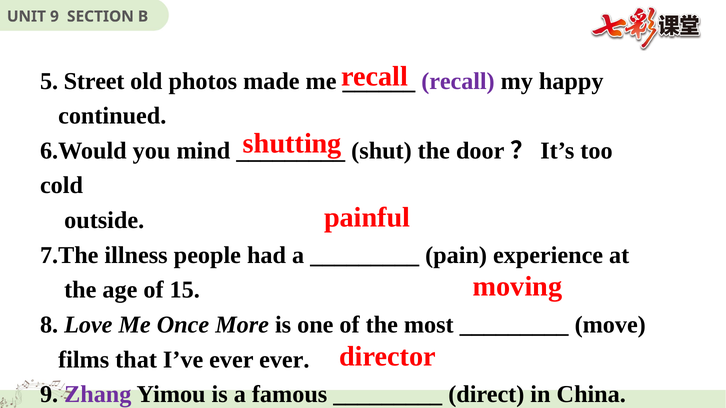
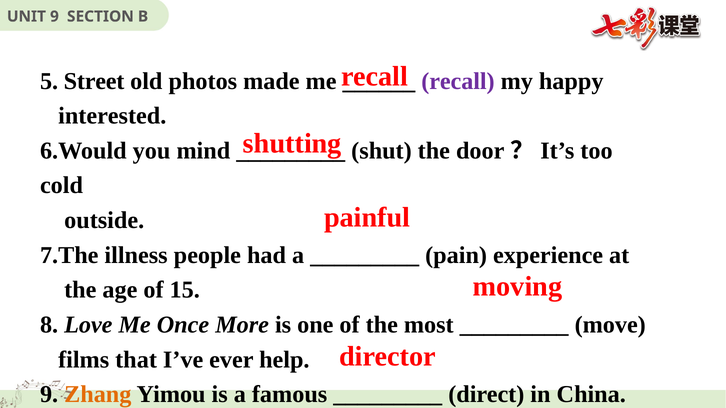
continued: continued -> interested
ever ever: ever -> help
Zhang colour: purple -> orange
